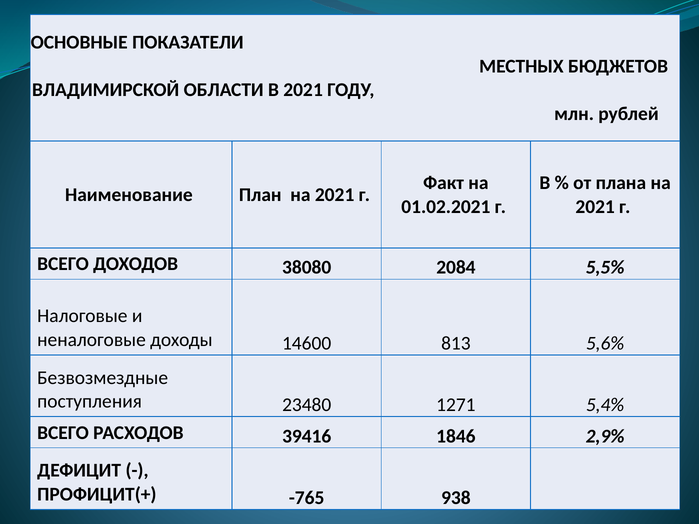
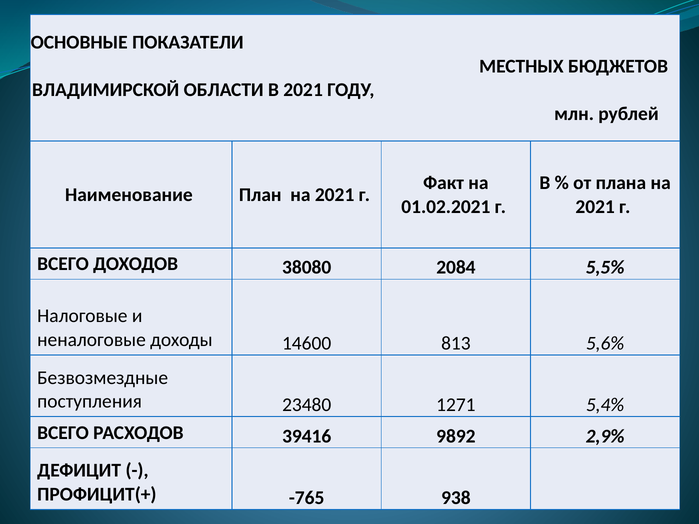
1846: 1846 -> 9892
